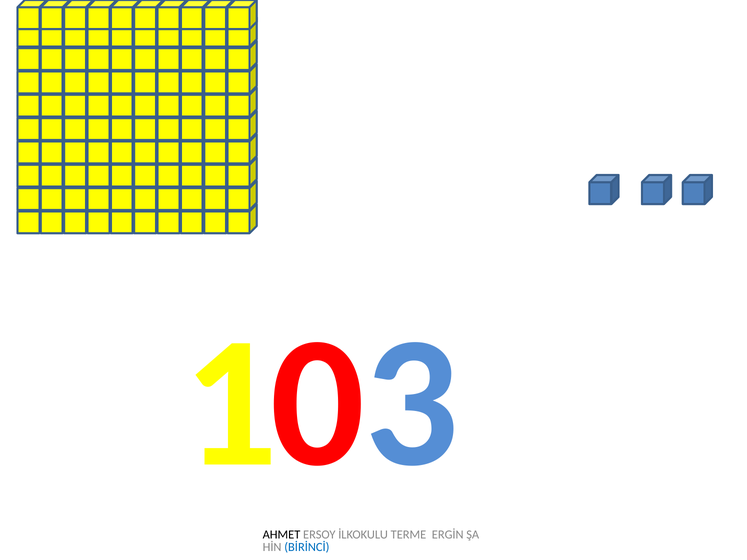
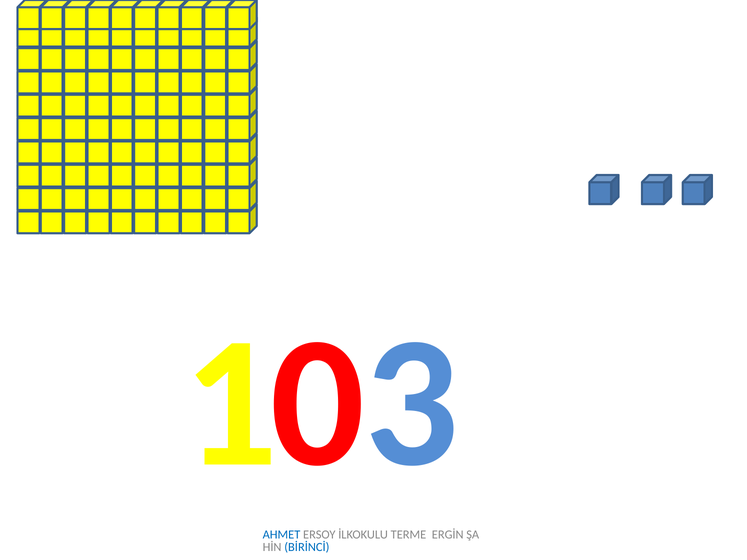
AHMET colour: black -> blue
